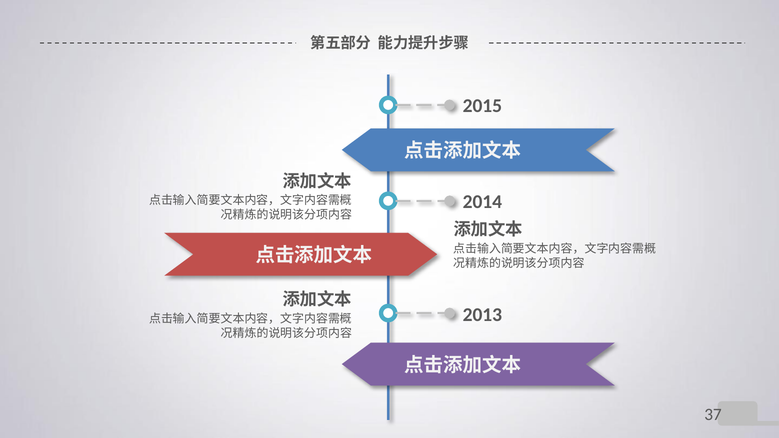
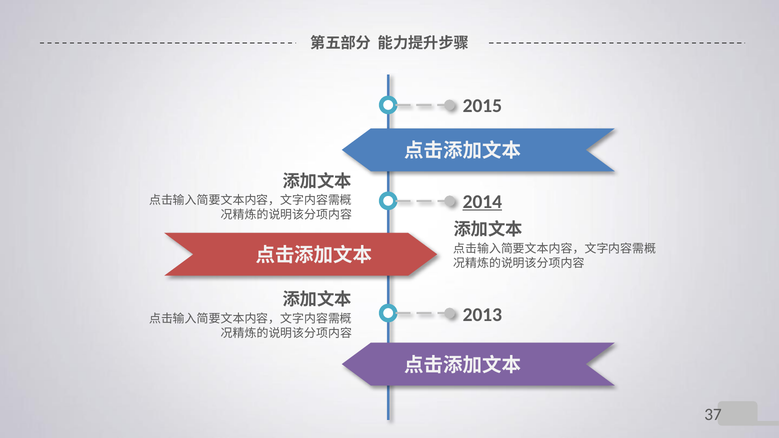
2014 underline: none -> present
